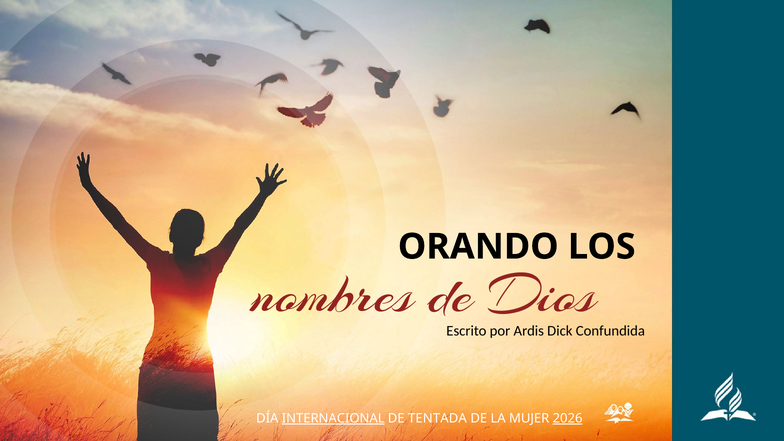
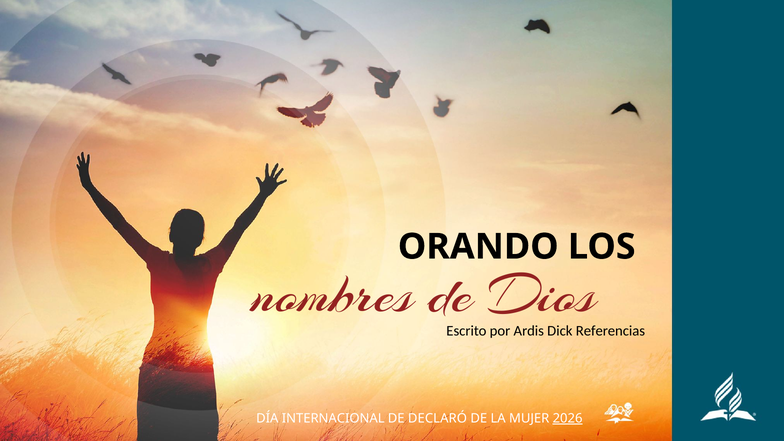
Confundida: Confundida -> Referencias
INTERNACIONAL underline: present -> none
TENTADA: TENTADA -> DECLARÓ
